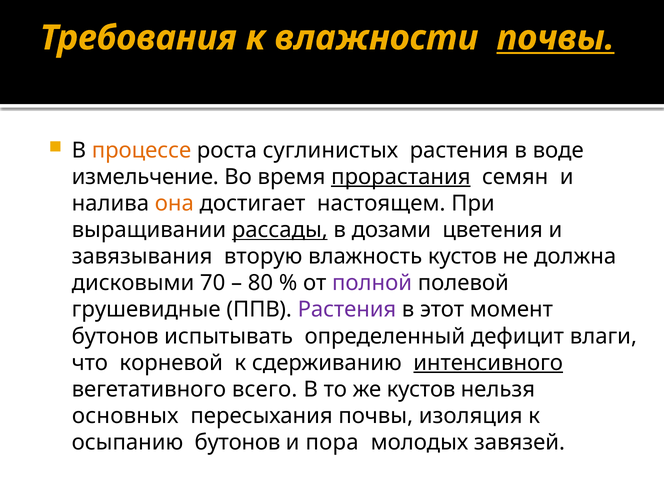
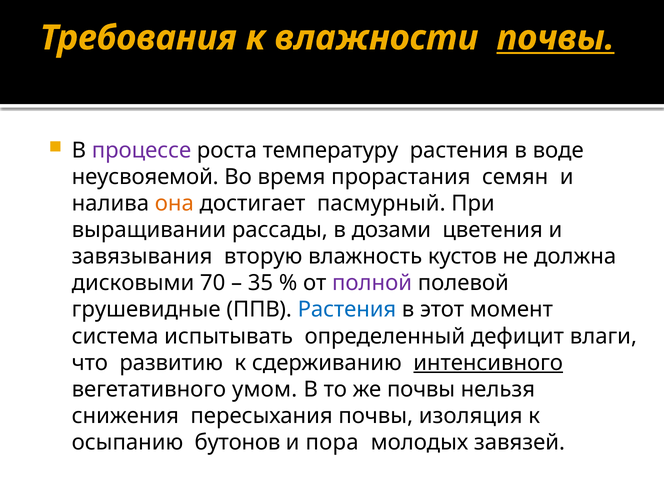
процессе colour: orange -> purple
суглинистых: суглинистых -> температуру
измельчение: измельчение -> неусвояемой
прорастания underline: present -> none
настоящем: настоящем -> пасмурный
рассады underline: present -> none
80: 80 -> 35
Растения at (347, 310) colour: purple -> blue
бутонов at (115, 336): бутонов -> система
корневой: корневой -> развитию
всего: всего -> умом
же кустов: кустов -> почвы
основных: основных -> снижения
